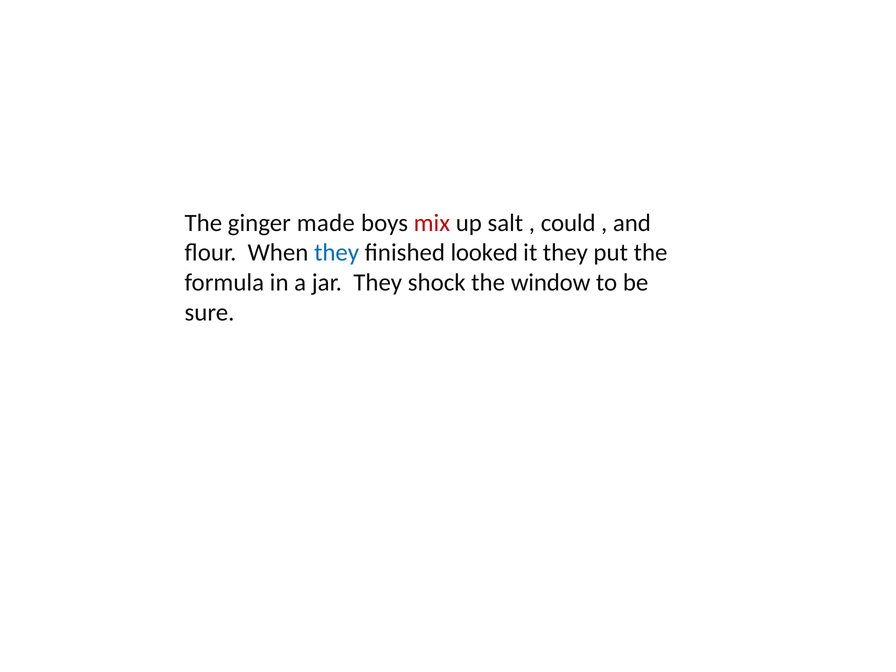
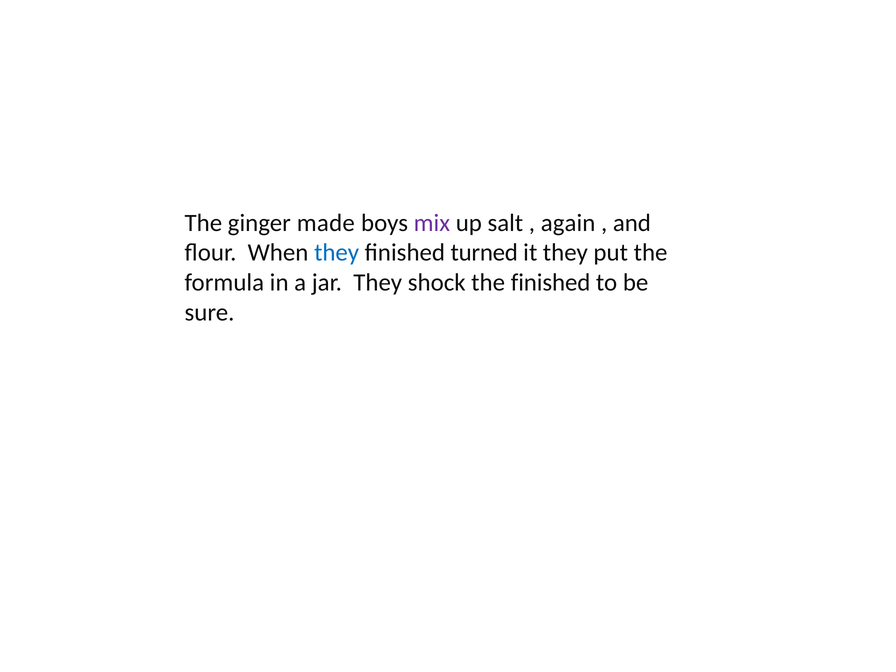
mix colour: red -> purple
could: could -> again
looked: looked -> turned
the window: window -> finished
